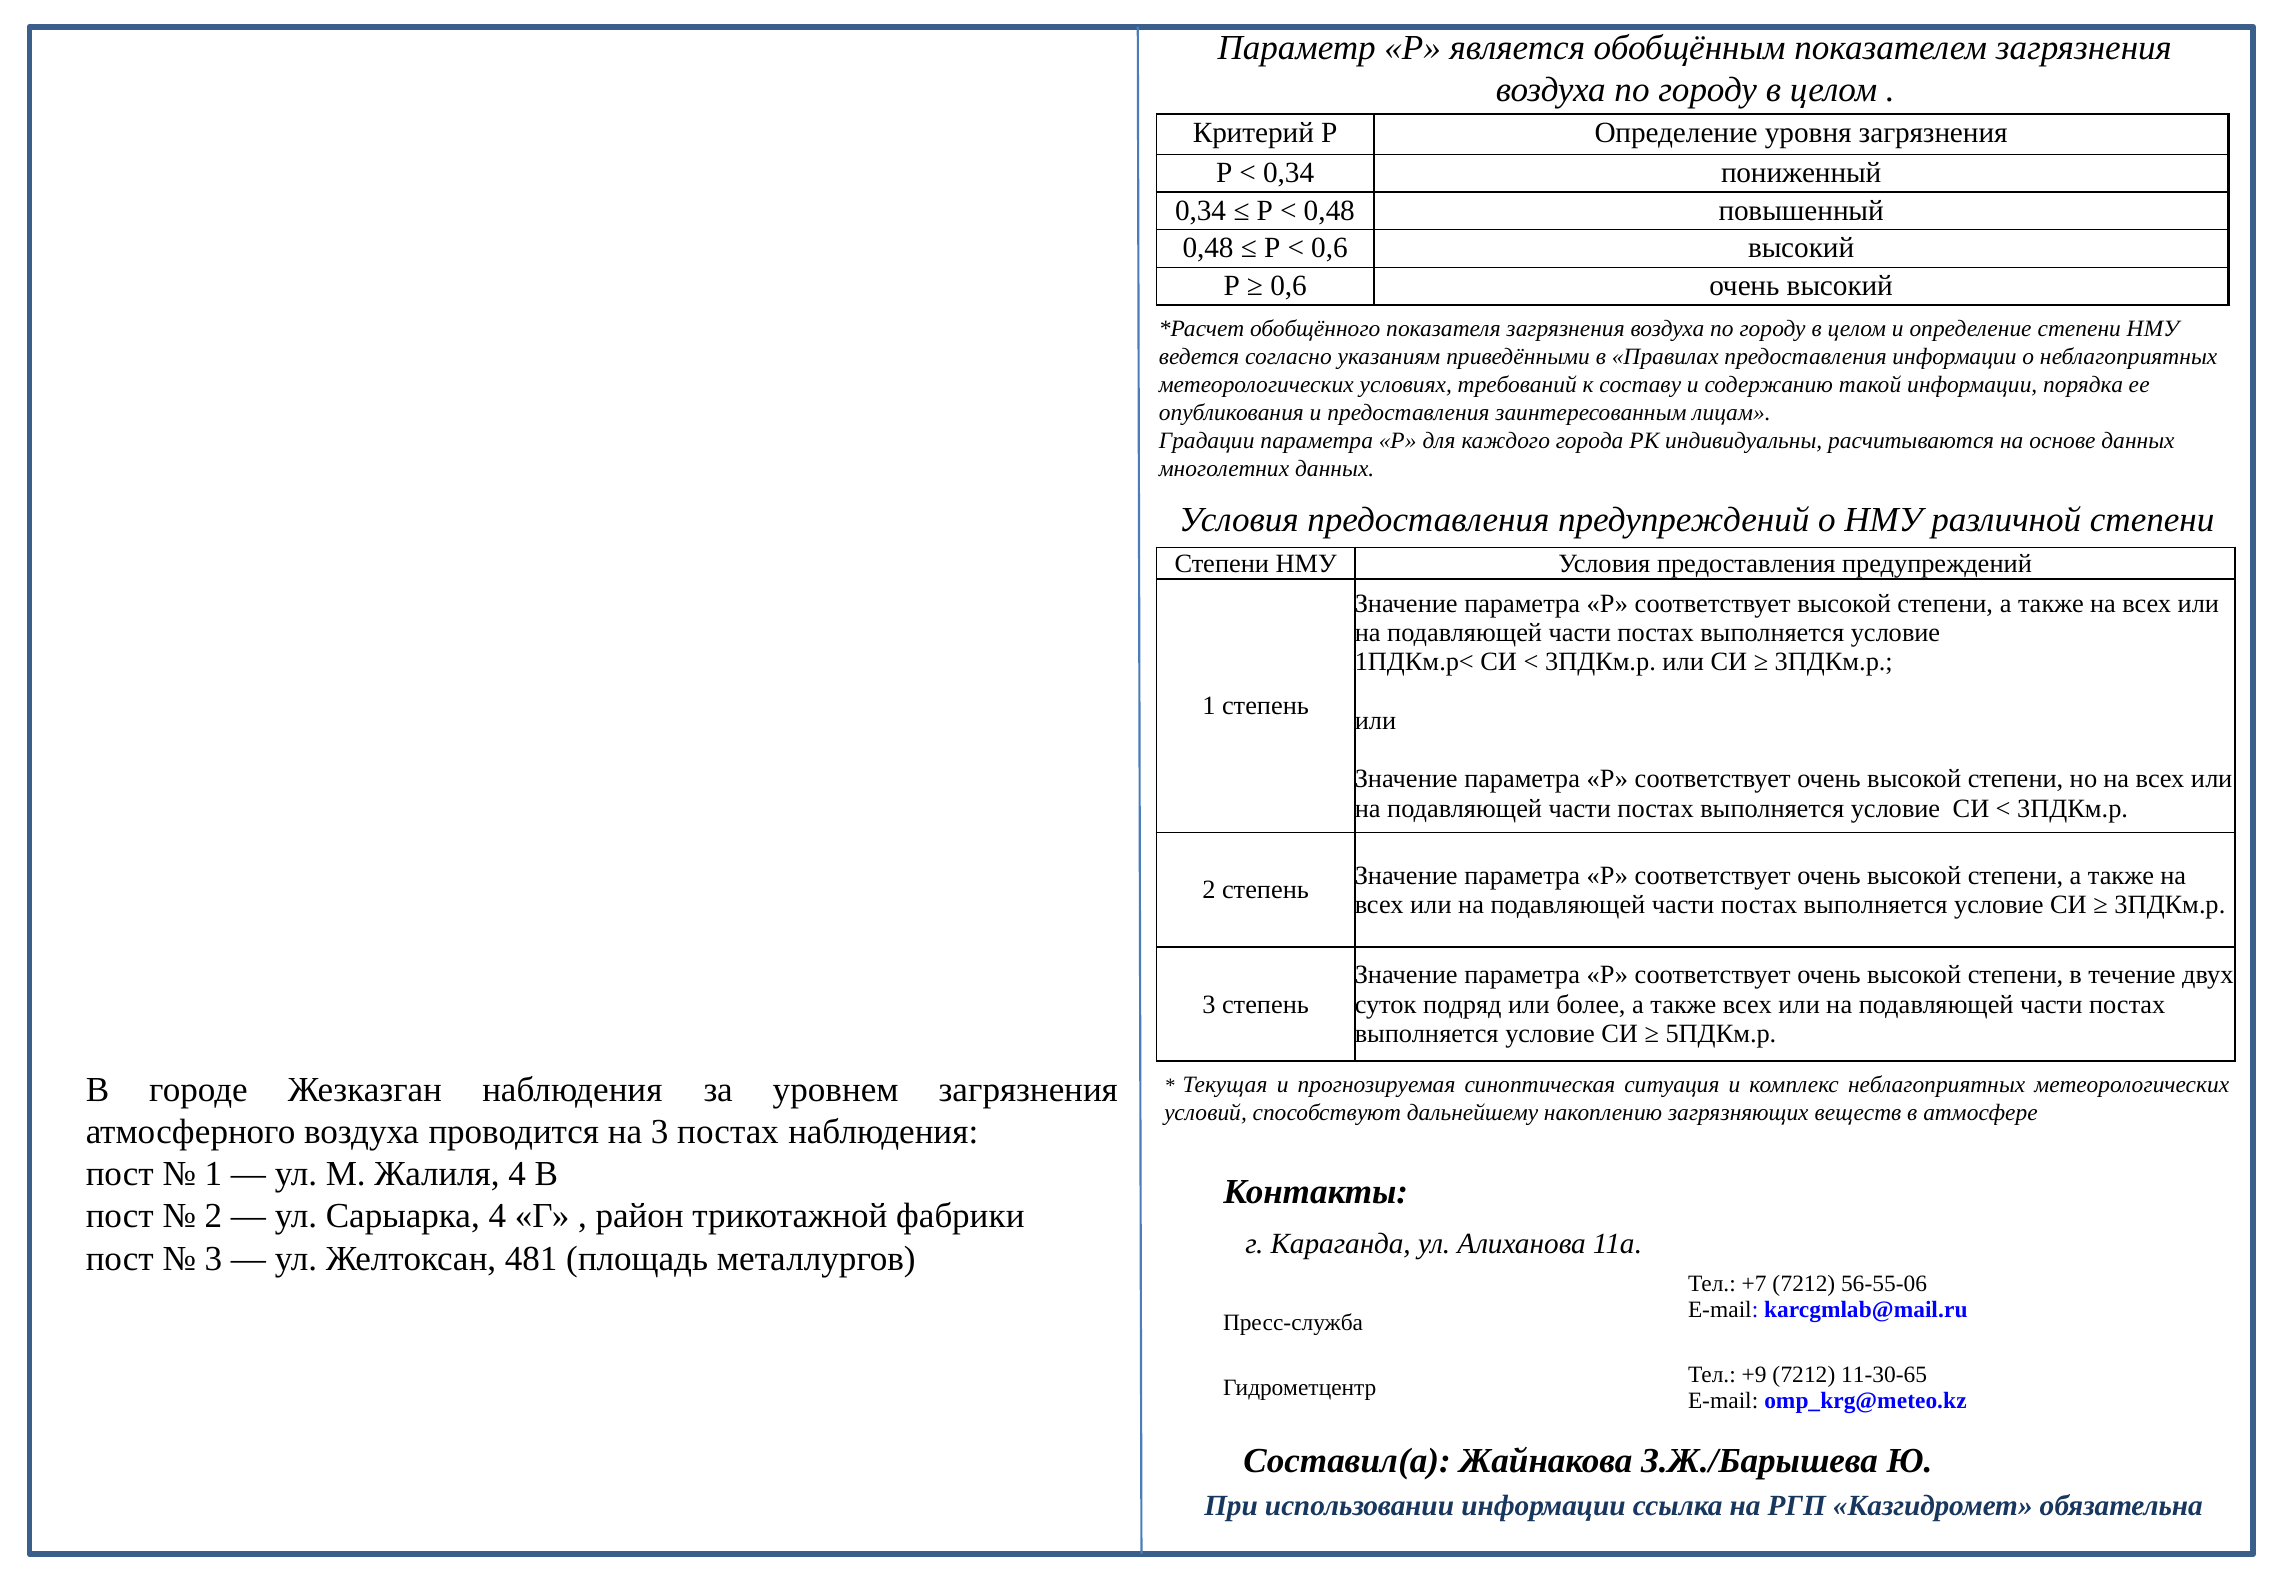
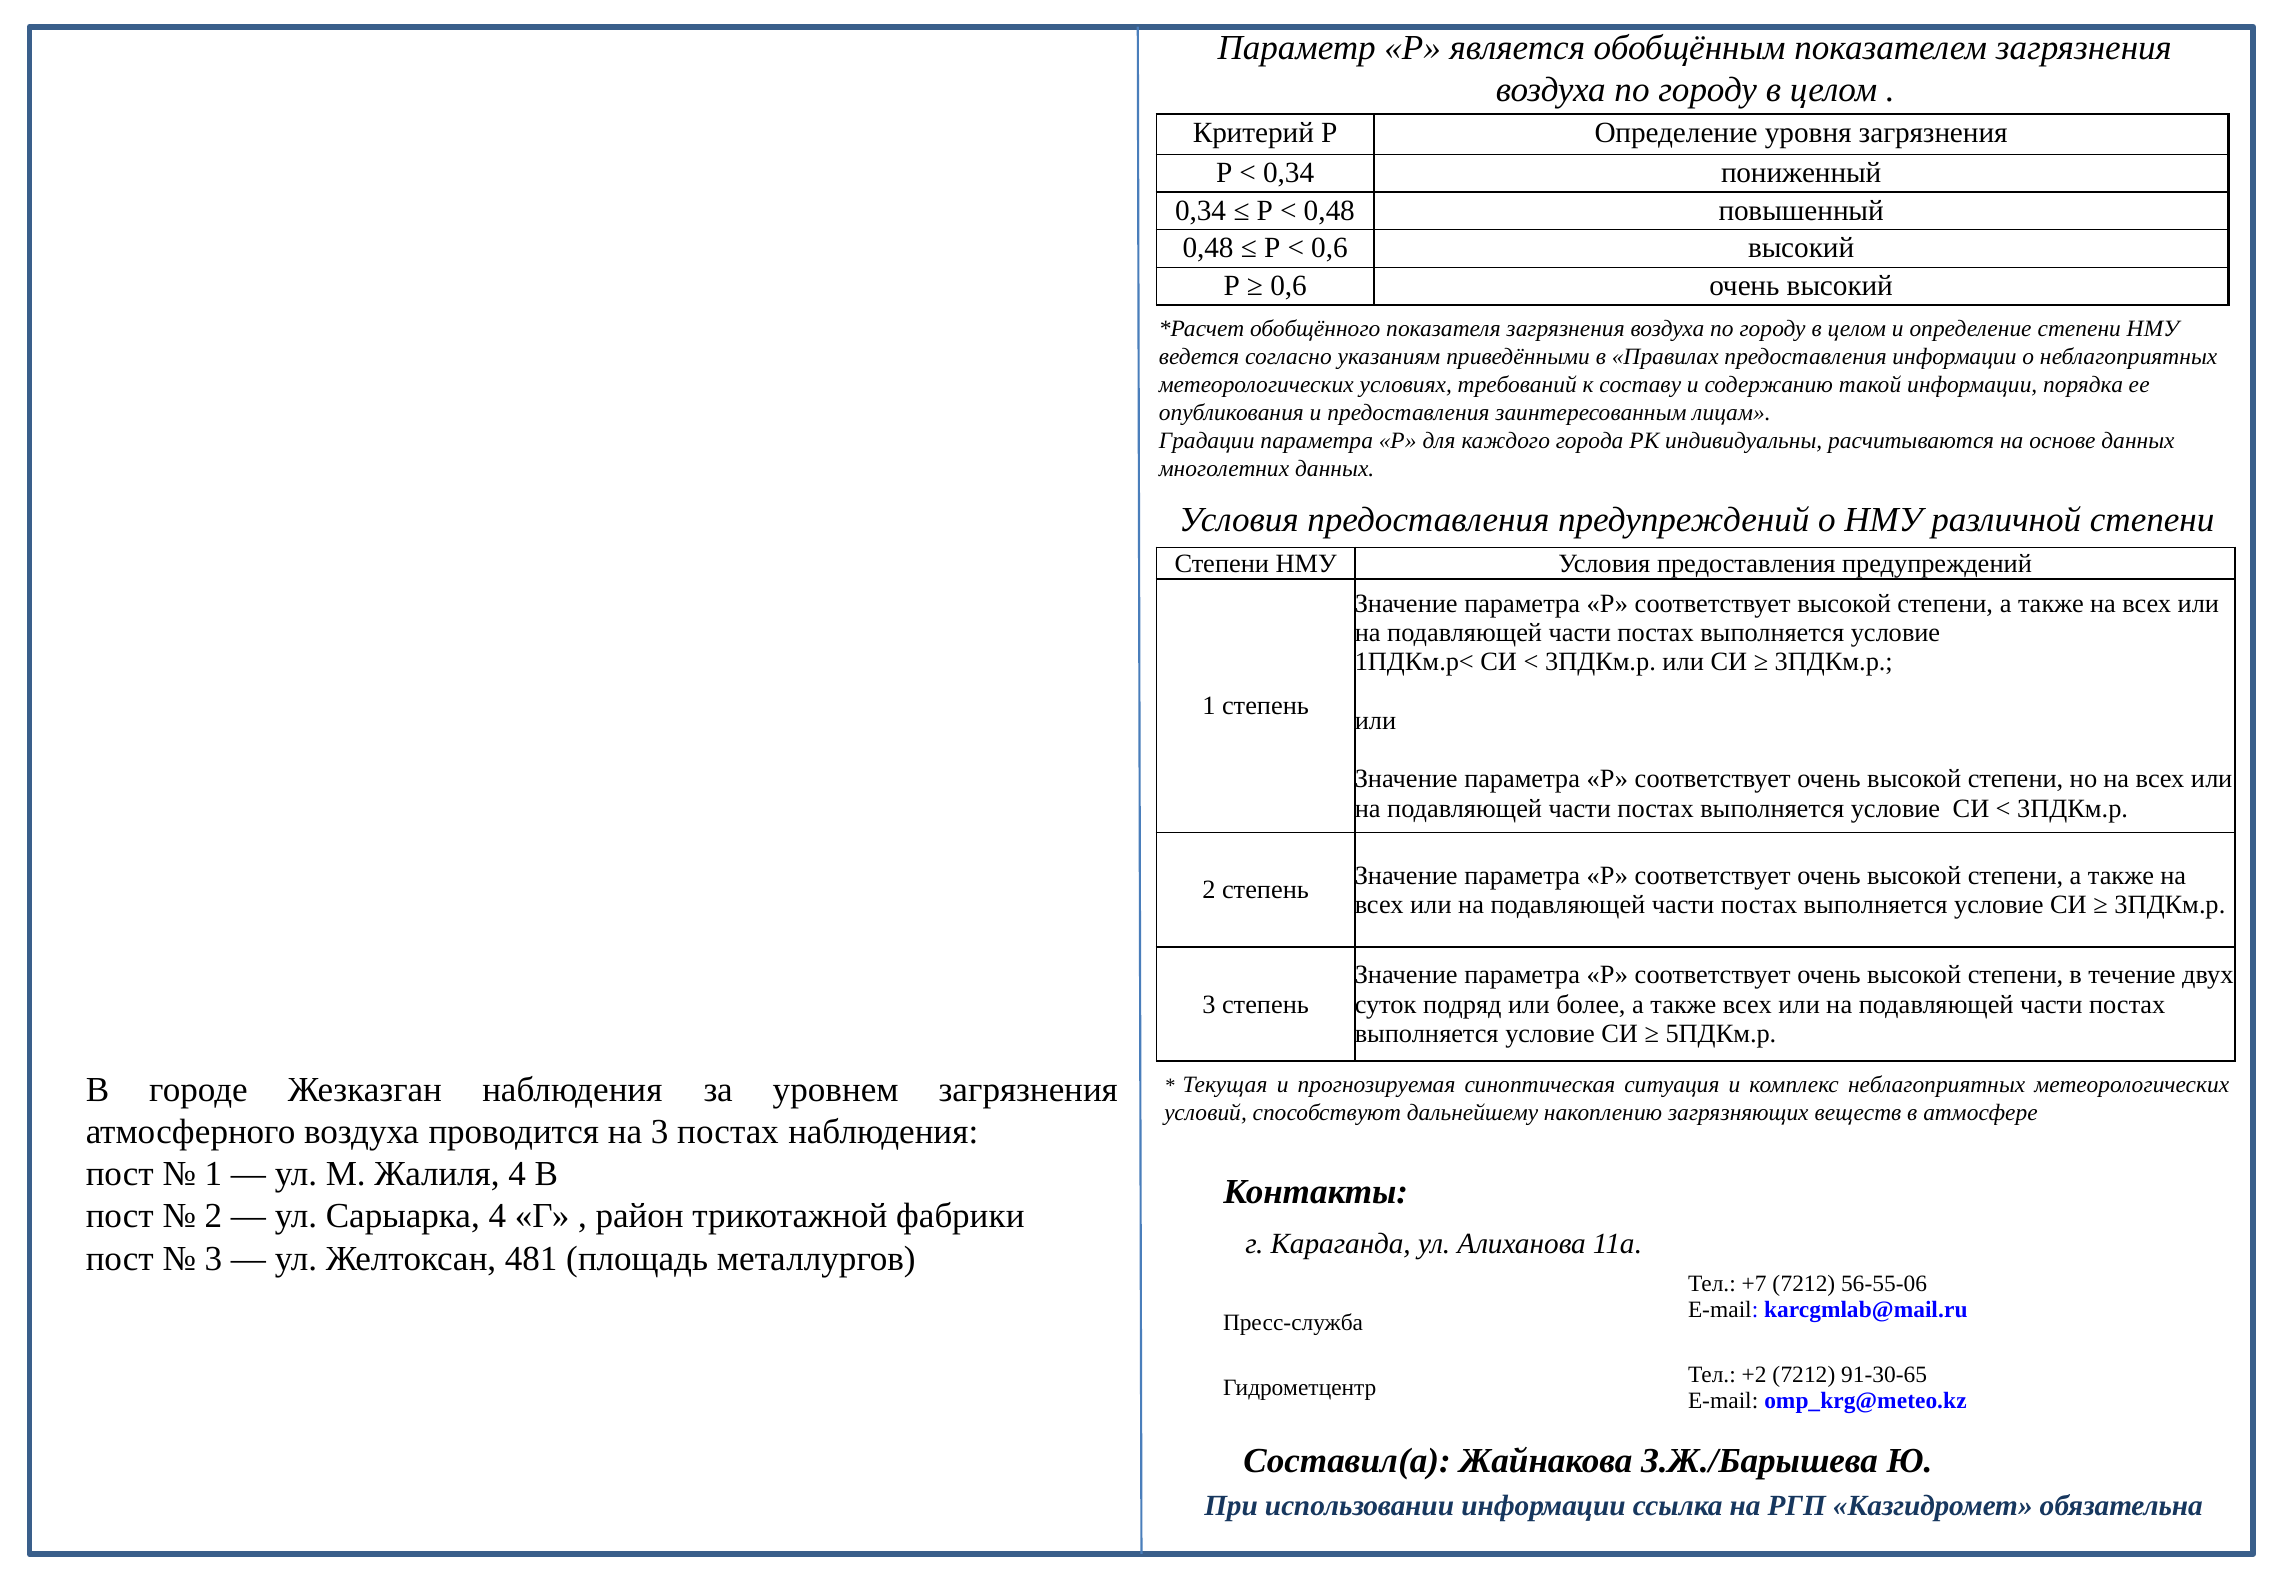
+9: +9 -> +2
11-30-65: 11-30-65 -> 91-30-65
